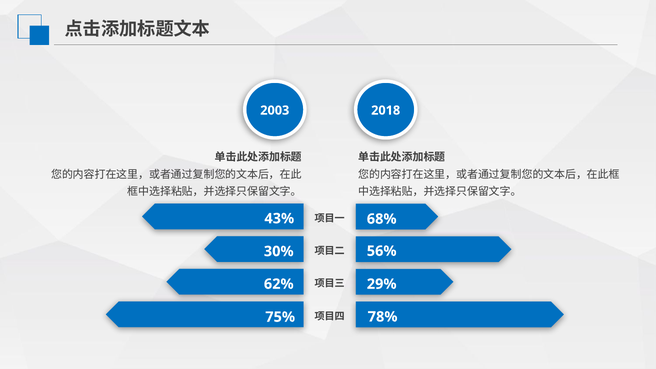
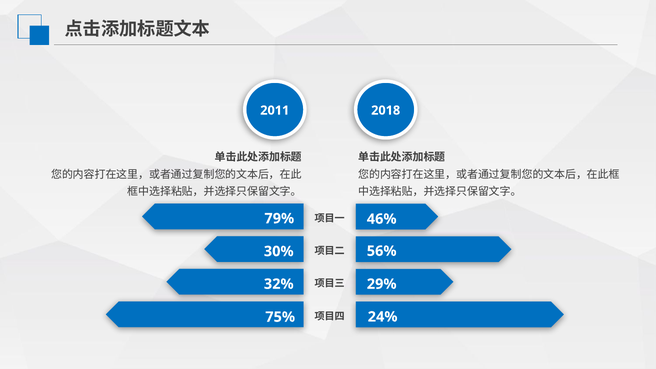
2003: 2003 -> 2011
43%: 43% -> 79%
68%: 68% -> 46%
62%: 62% -> 32%
78%: 78% -> 24%
